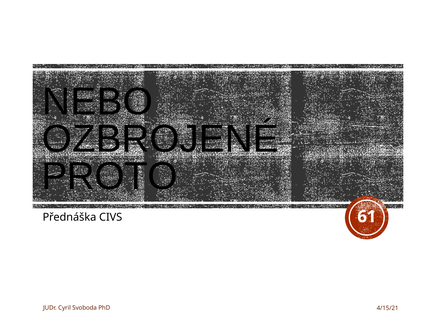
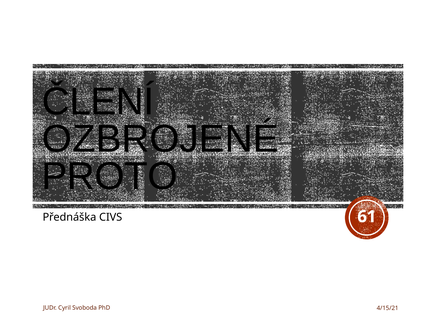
NEBO: NEBO -> ČLENÍ
